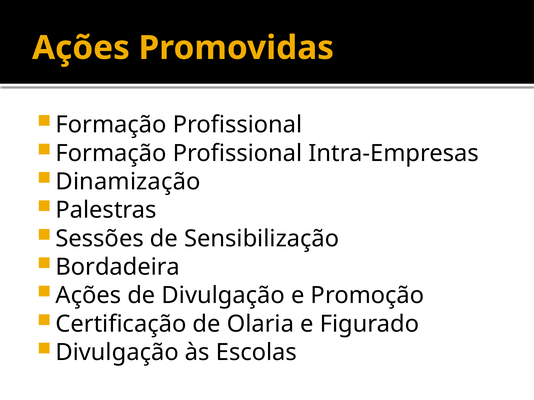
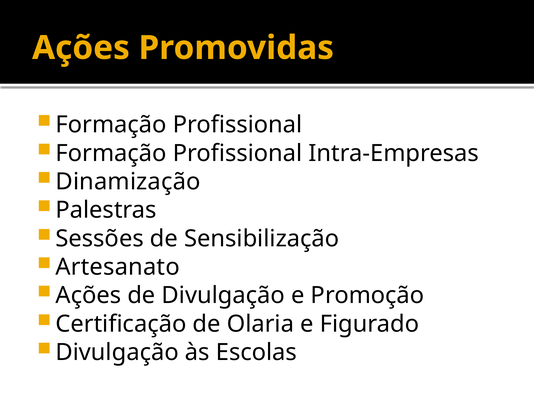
Bordadeira: Bordadeira -> Artesanato
